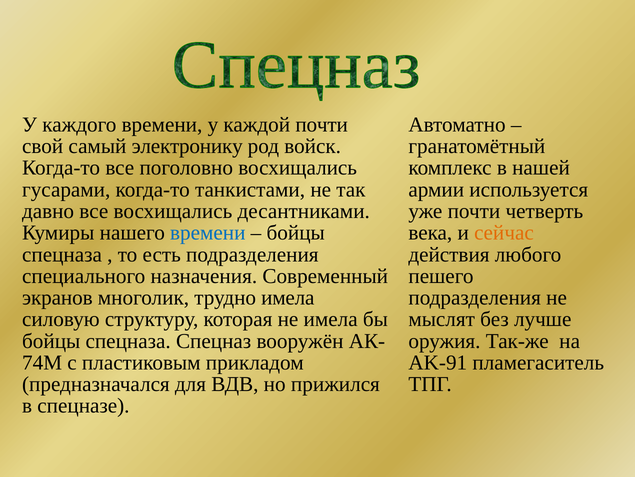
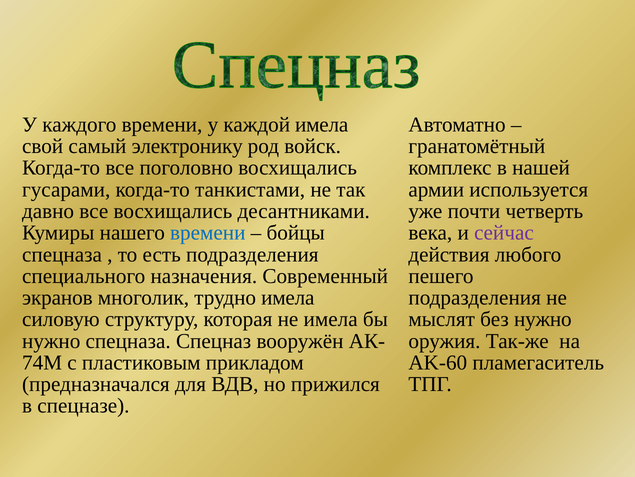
каждой почти: почти -> имела
сейчас colour: orange -> purple
без лучше: лучше -> нужно
бойцы at (51, 341): бойцы -> нужно
AK-91: AK-91 -> AK-60
